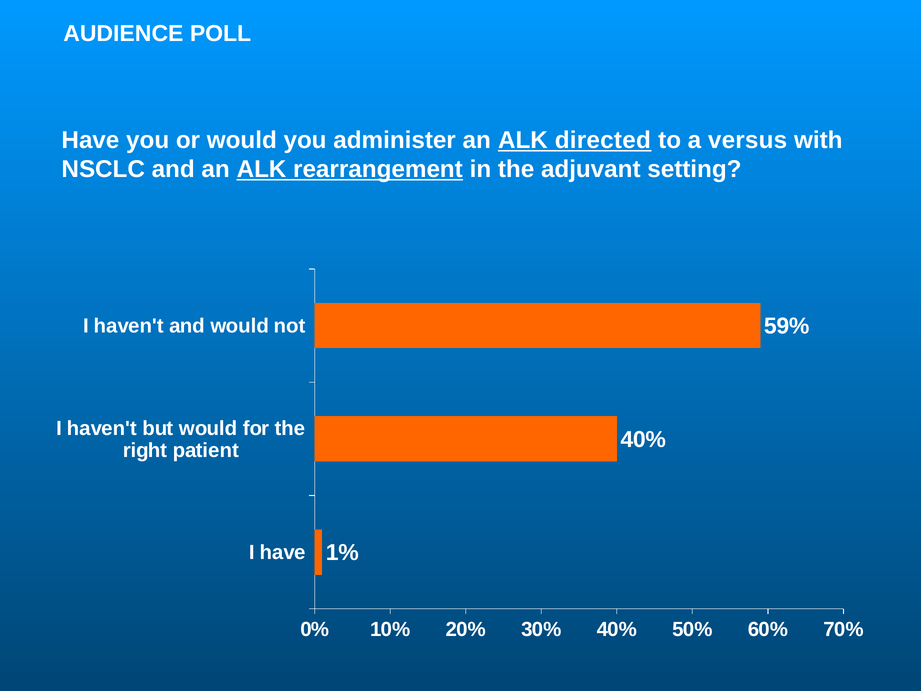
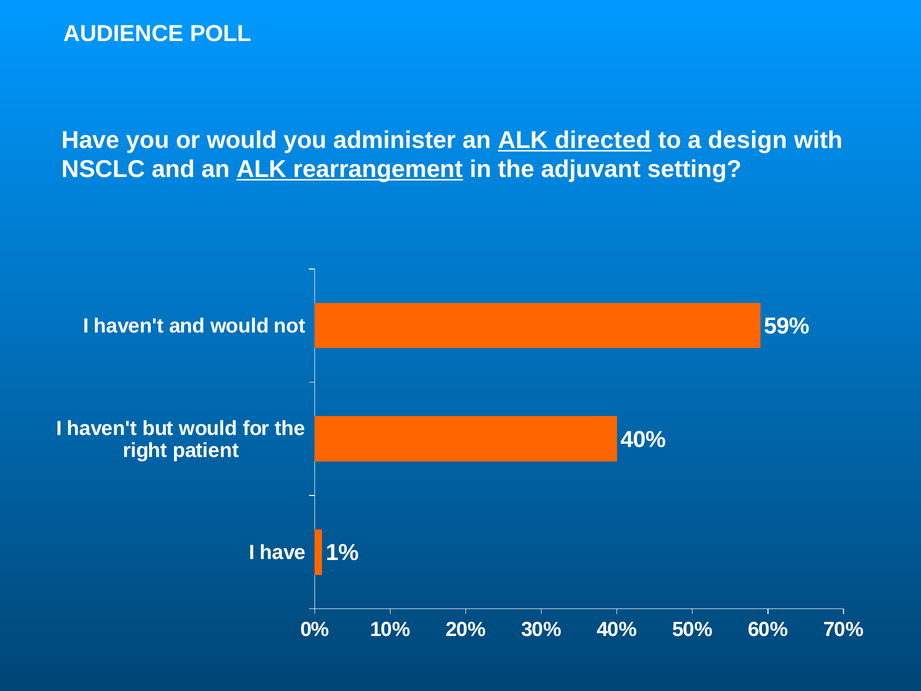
versus: versus -> design
